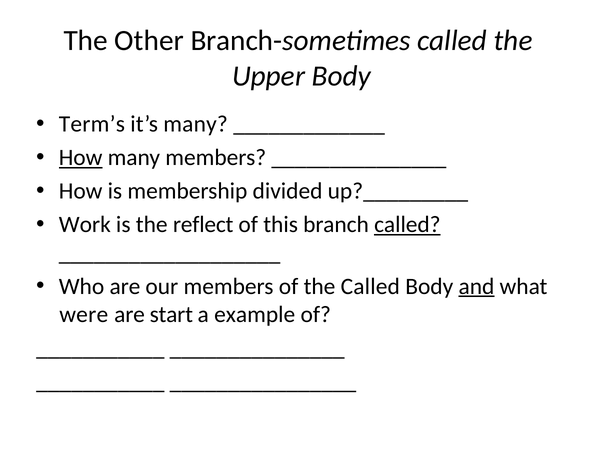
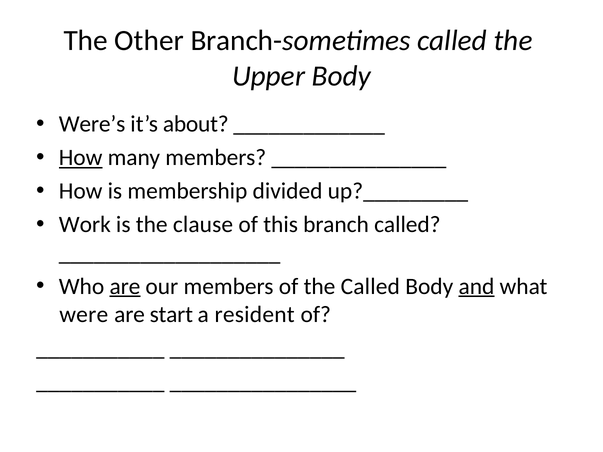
Term’s: Term’s -> Were’s
it’s many: many -> about
reflect: reflect -> clause
called at (407, 225) underline: present -> none
are at (125, 286) underline: none -> present
example: example -> resident
